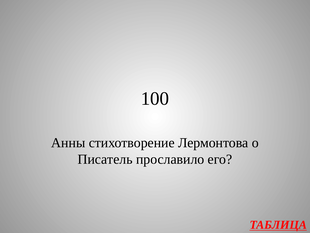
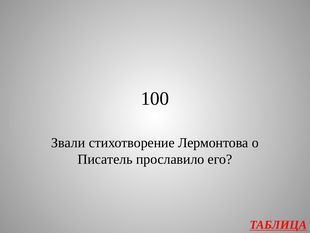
Анны: Анны -> Звали
